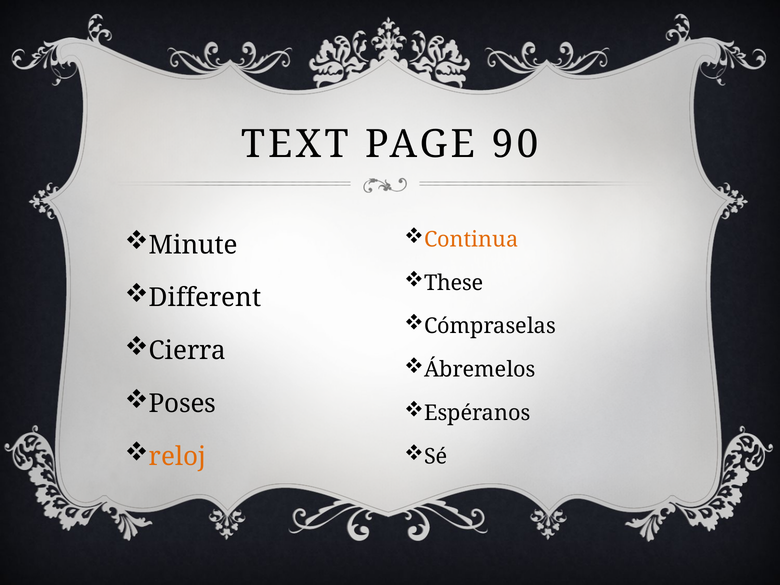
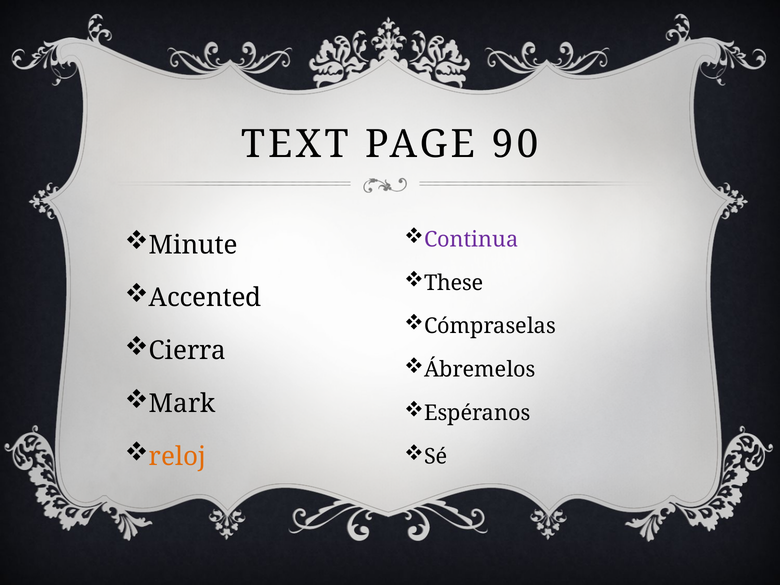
Continua colour: orange -> purple
Different: Different -> Accented
Poses: Poses -> Mark
